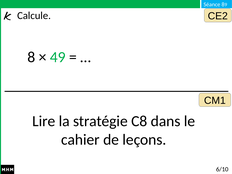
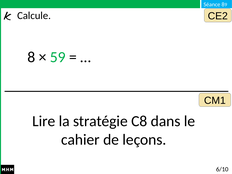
49: 49 -> 59
